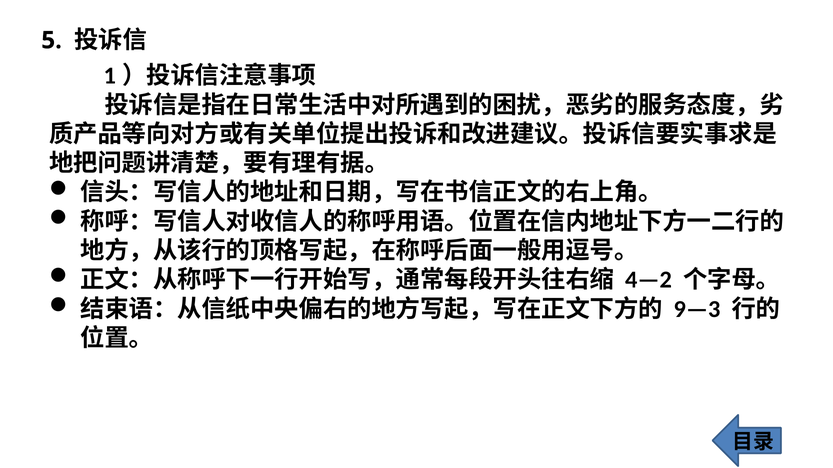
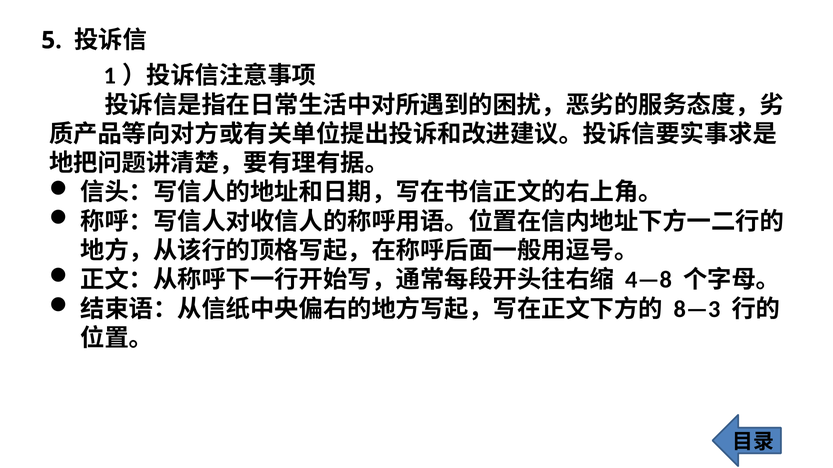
4—2: 4—2 -> 4—8
9—3: 9—3 -> 8—3
